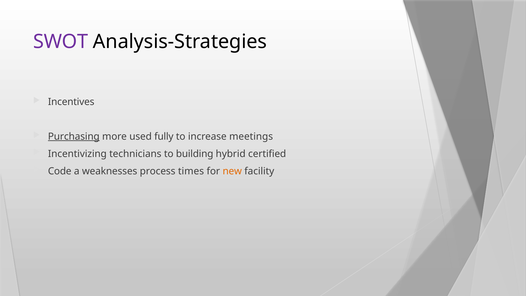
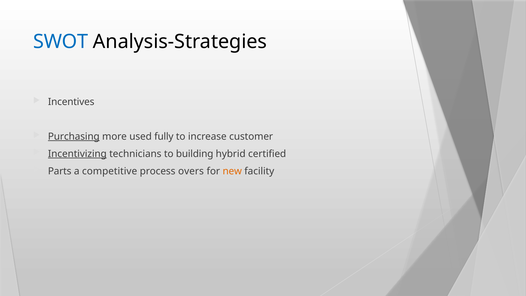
SWOT colour: purple -> blue
meetings: meetings -> customer
Incentivizing underline: none -> present
Code: Code -> Parts
weaknesses: weaknesses -> competitive
times: times -> overs
